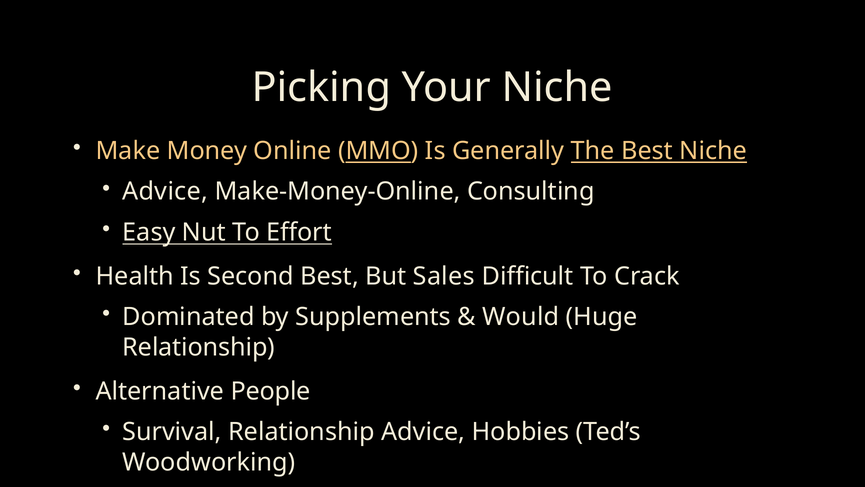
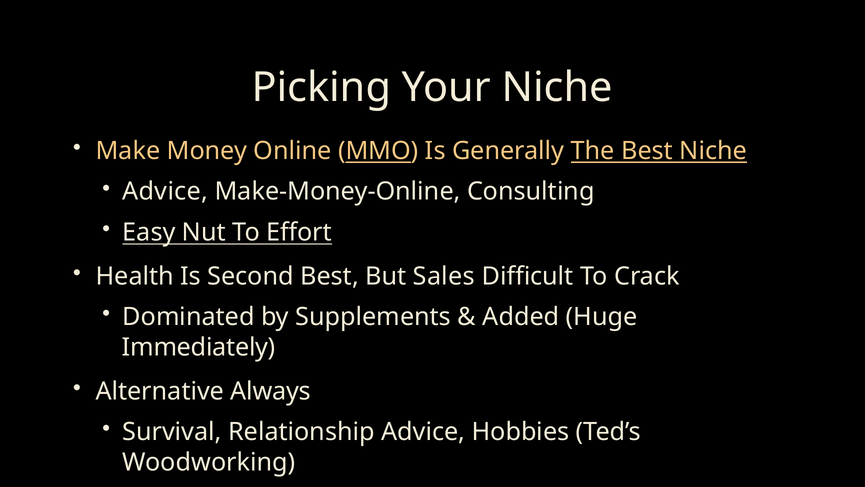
Would: Would -> Added
Relationship at (199, 347): Relationship -> Immediately
People: People -> Always
